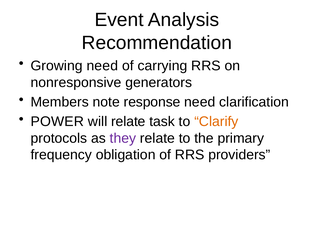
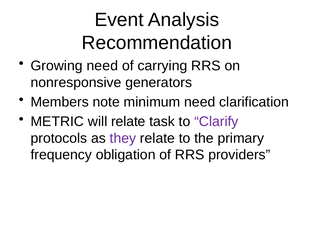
response: response -> minimum
POWER: POWER -> METRIC
Clarify colour: orange -> purple
